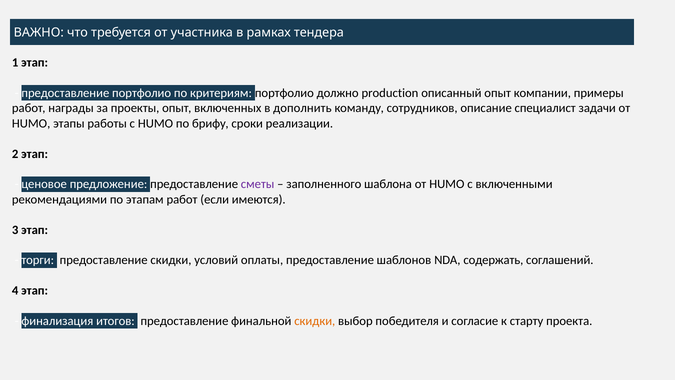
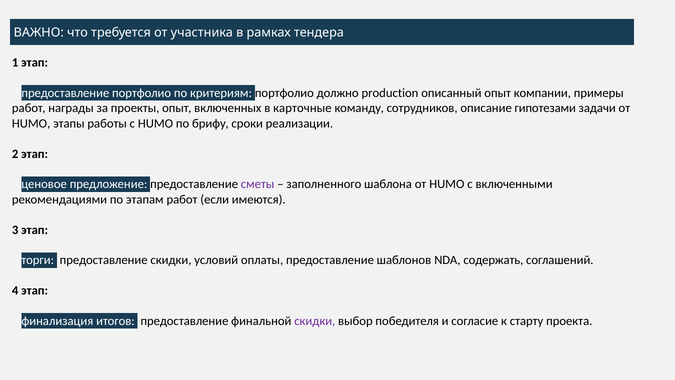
дополнить: дополнить -> карточные
специалист: специалист -> гипотезами
скидки at (315, 321) colour: orange -> purple
